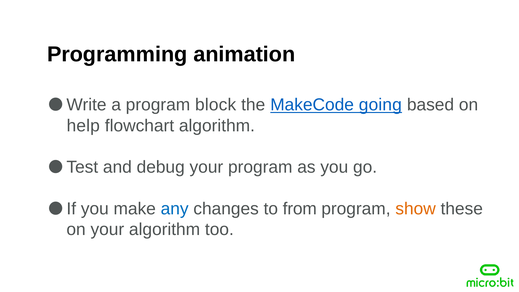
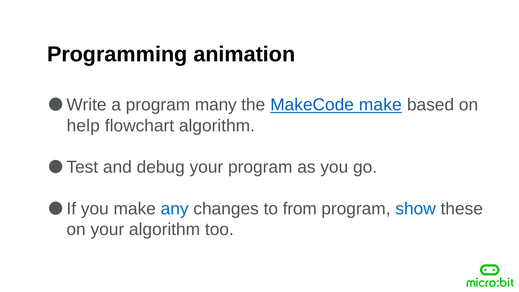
block: block -> many
MakeCode going: going -> make
show colour: orange -> blue
